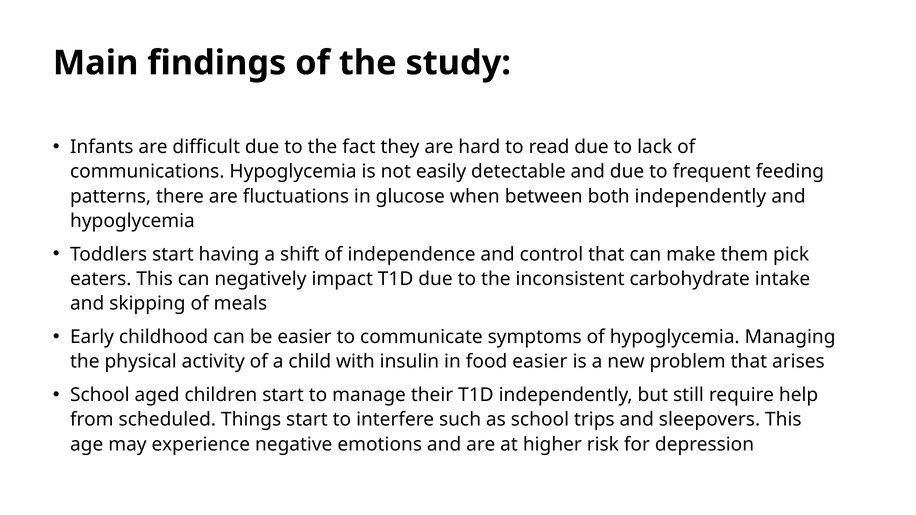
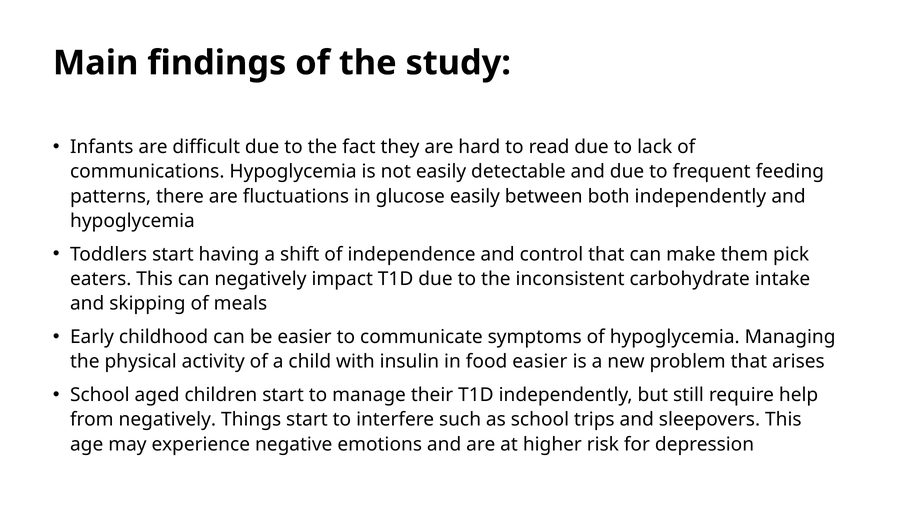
glucose when: when -> easily
from scheduled: scheduled -> negatively
